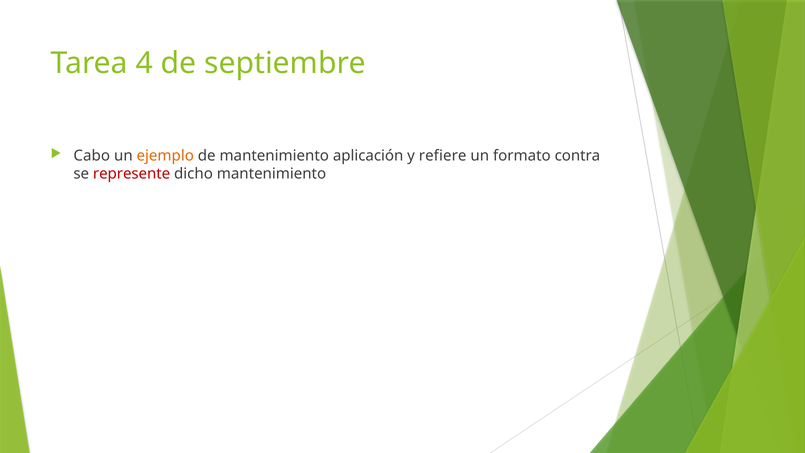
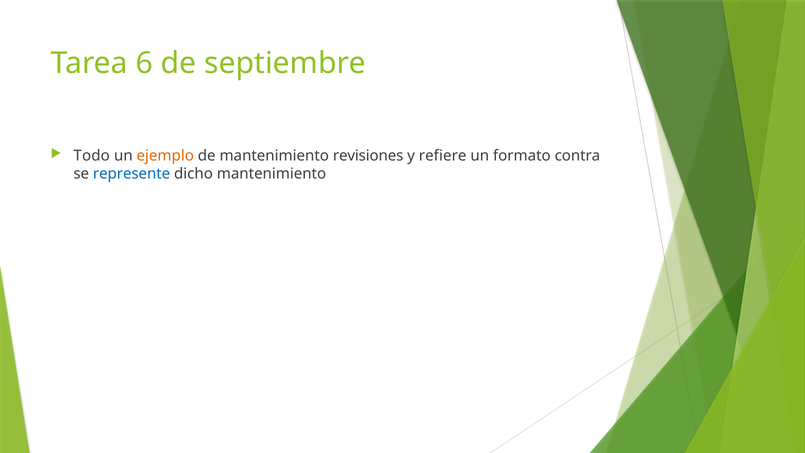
4: 4 -> 6
Cabo: Cabo -> Todo
aplicación: aplicación -> revisiones
represente colour: red -> blue
